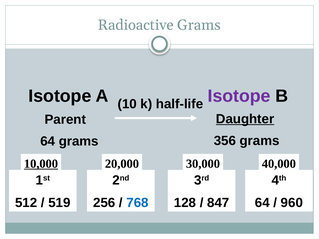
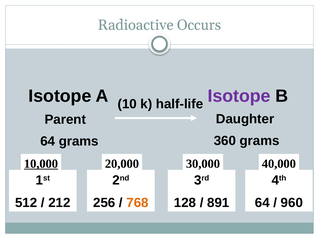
Radioactive Grams: Grams -> Occurs
Daughter underline: present -> none
356: 356 -> 360
519: 519 -> 212
768 colour: blue -> orange
847: 847 -> 891
